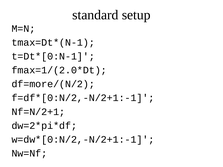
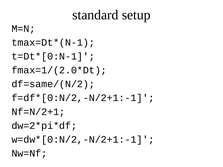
df=more/(N/2: df=more/(N/2 -> df=same/(N/2
